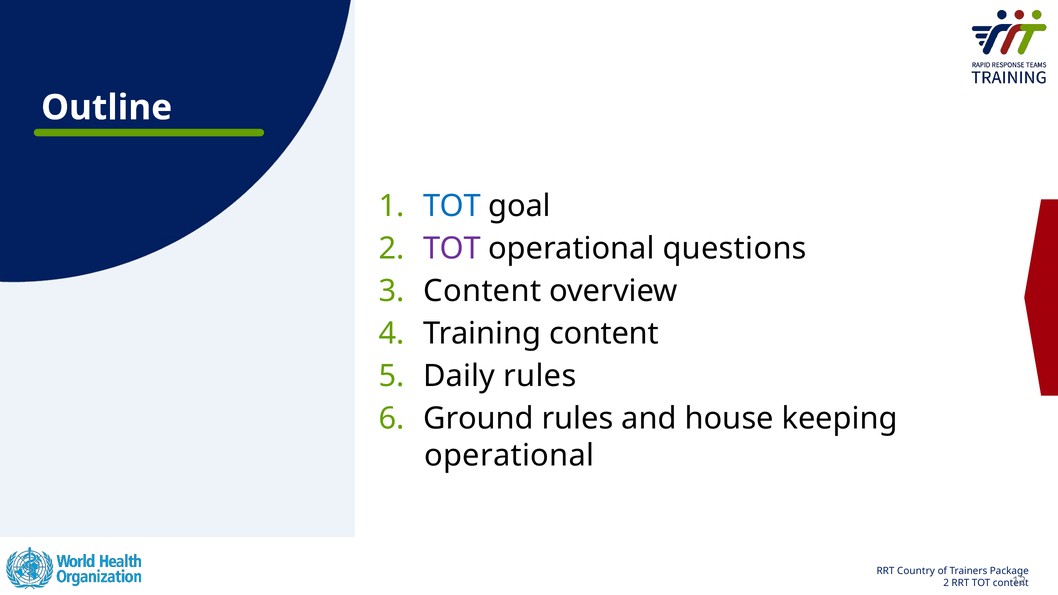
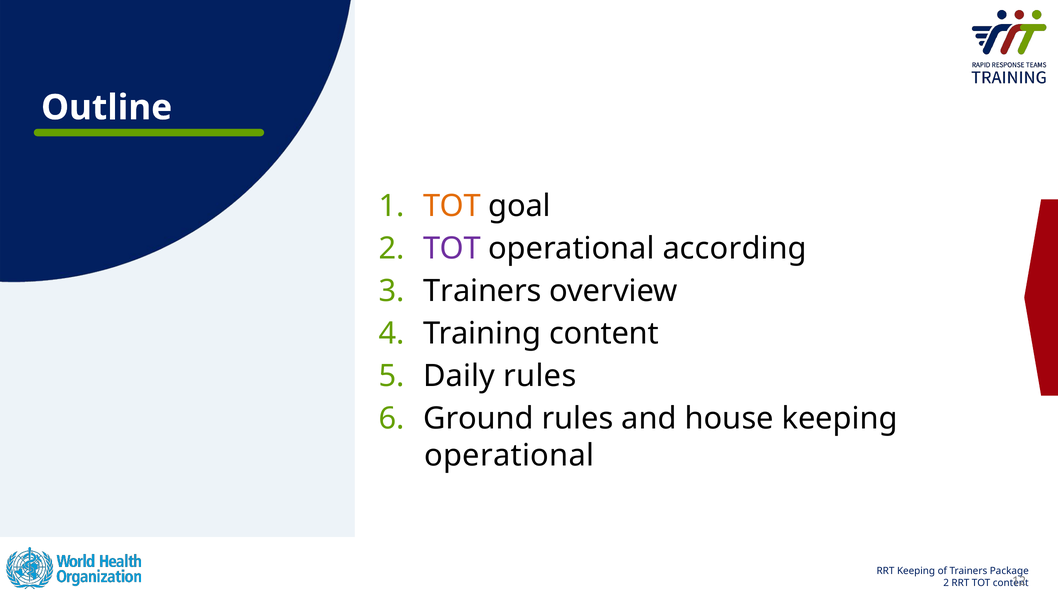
TOT at (452, 206) colour: blue -> orange
questions: questions -> according
Content at (482, 291): Content -> Trainers
Country at (916, 571): Country -> Keeping
